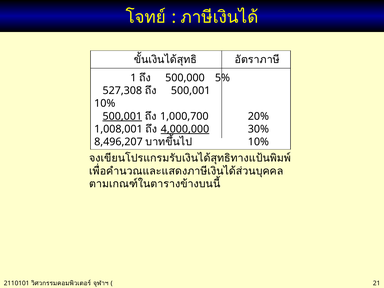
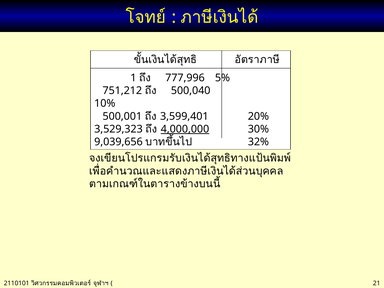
500,000: 500,000 -> 777,996
527,308: 527,308 -> 751,212
500,001 at (191, 91): 500,001 -> 500,040
500,001 at (122, 116) underline: present -> none
1,000,700: 1,000,700 -> 3,599,401
1,008,001: 1,008,001 -> 3,529,323
8,496,207: 8,496,207 -> 9,039,656
10% at (258, 142): 10% -> 32%
